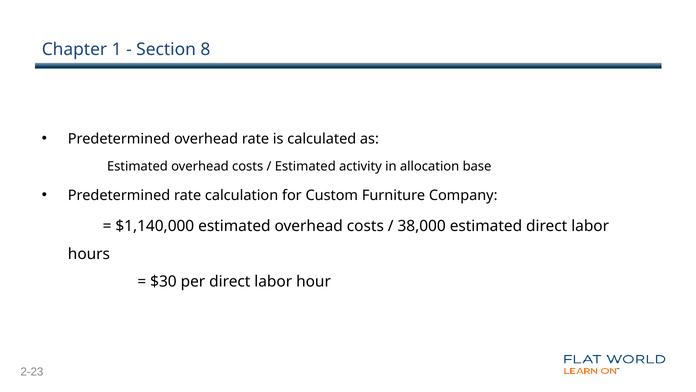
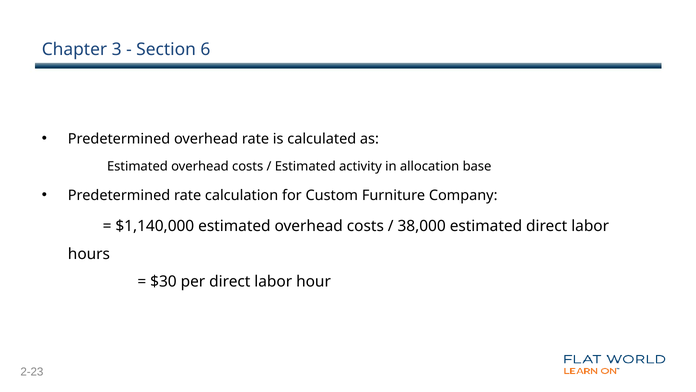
1: 1 -> 3
8: 8 -> 6
